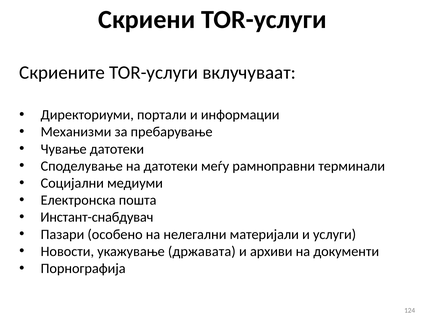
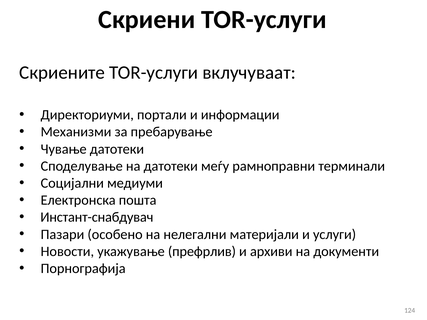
државата: државата -> префрлив
